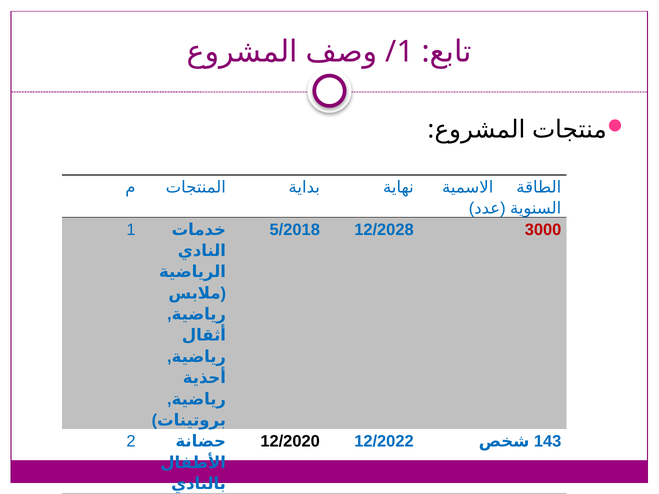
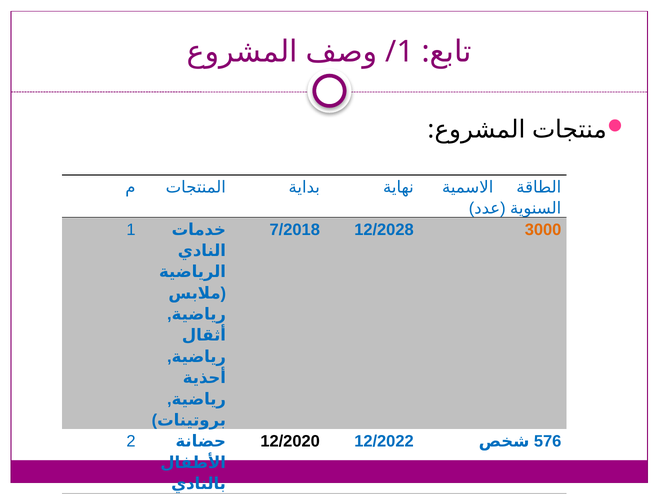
5/2018: 5/2018 -> 7/2018
3000 colour: red -> orange
143: 143 -> 576
